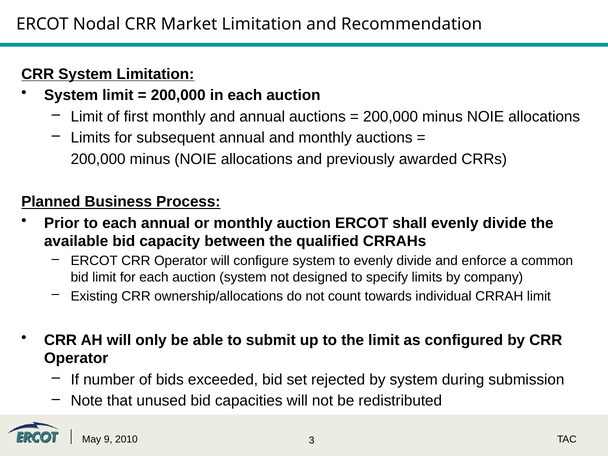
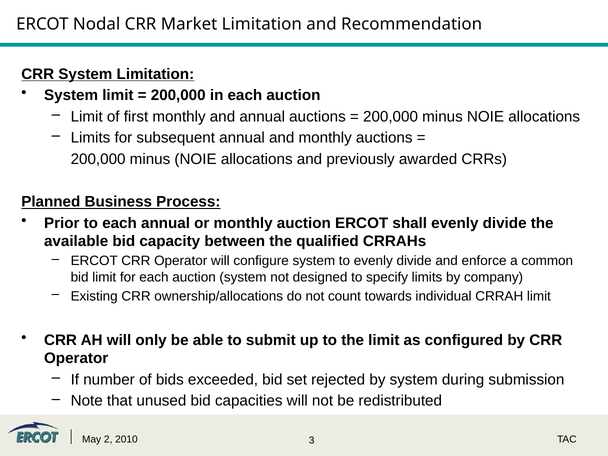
9: 9 -> 2
